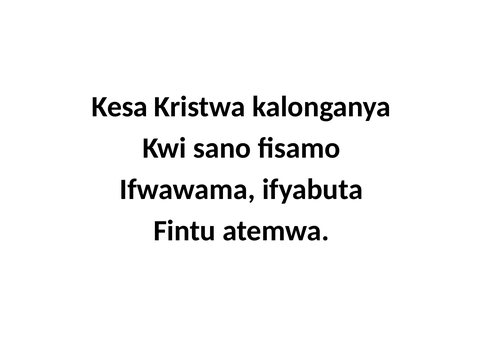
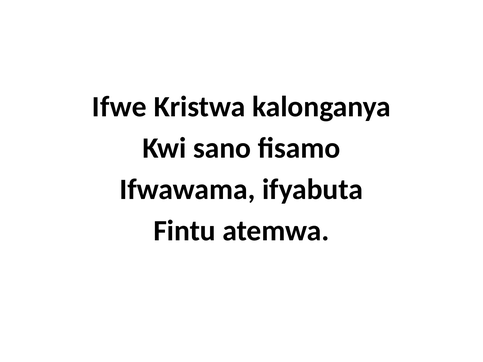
Kesa: Kesa -> Ifwe
